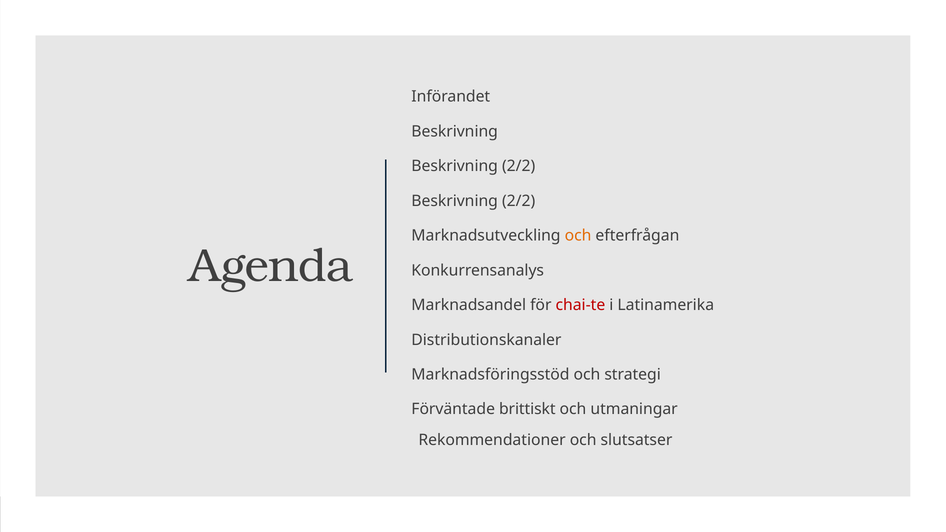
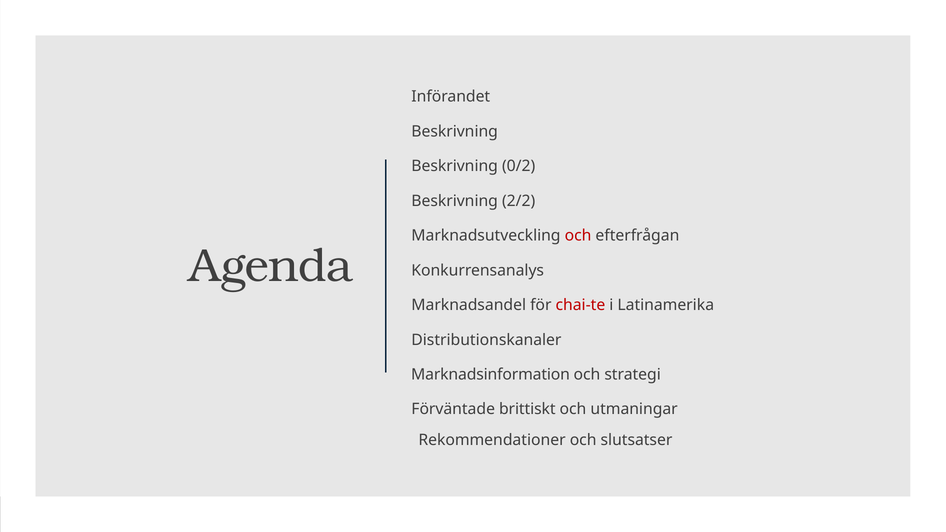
2/2 at (519, 166): 2/2 -> 0/2
och at (578, 236) colour: orange -> red
Marknadsföringsstöd: Marknadsföringsstöd -> Marknadsinformation
